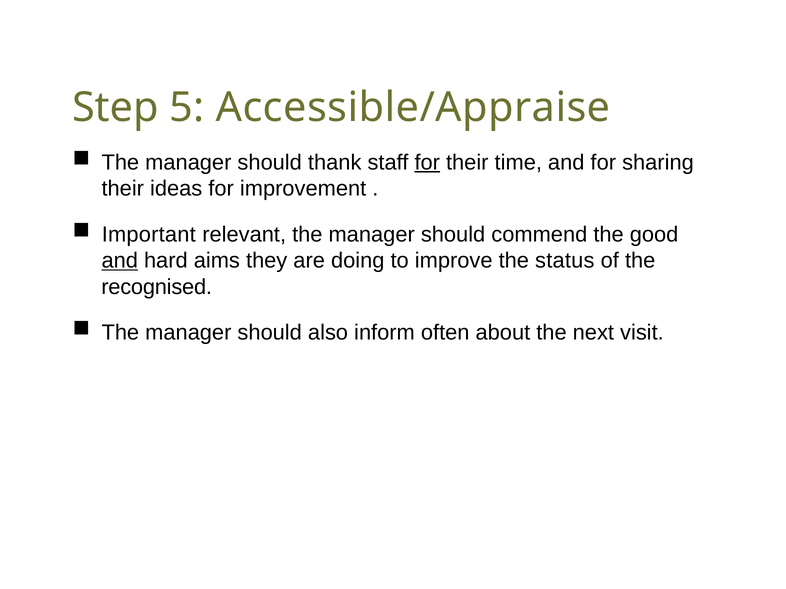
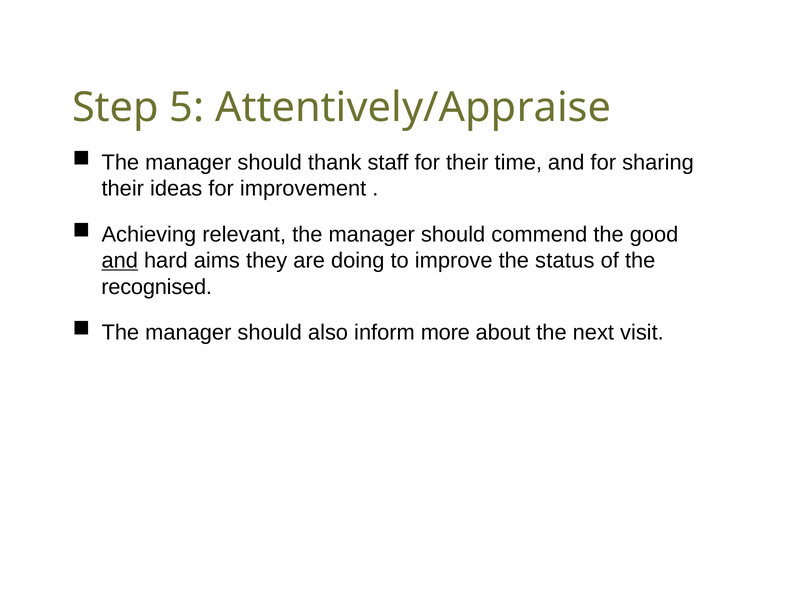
Accessible/Appraise: Accessible/Appraise -> Attentively/Appraise
for at (427, 163) underline: present -> none
Important: Important -> Achieving
often: often -> more
